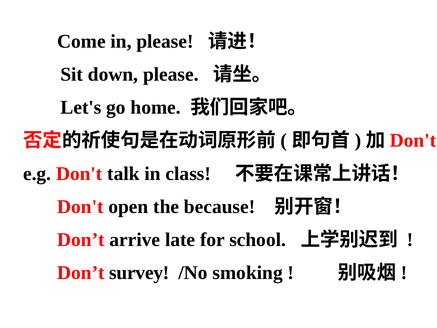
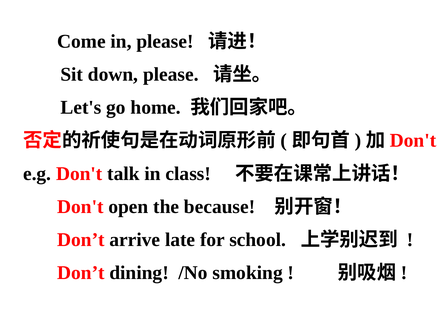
survey: survey -> dining
